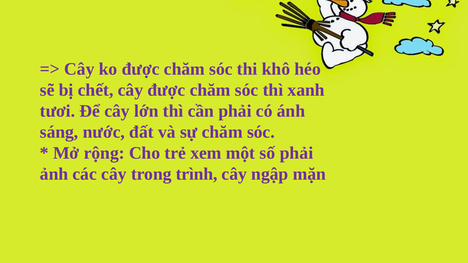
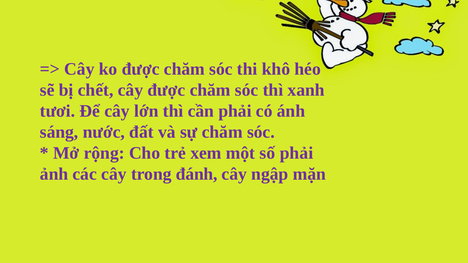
trình: trình -> đánh
